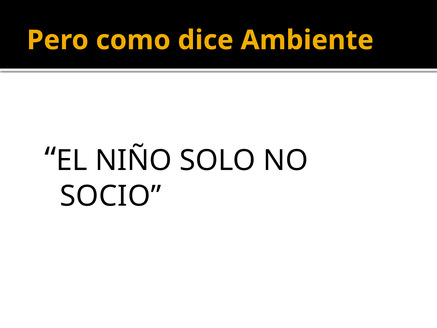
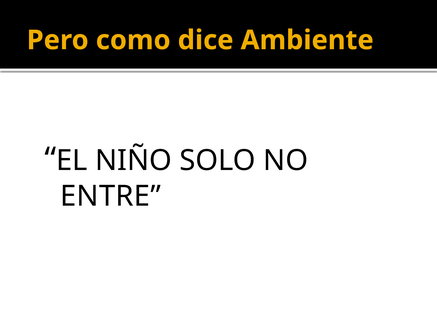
SOCIO: SOCIO -> ENTRE
